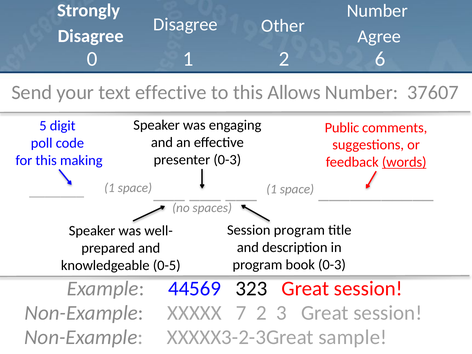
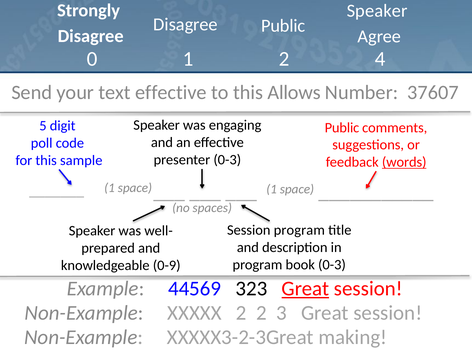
Number at (377, 11): Number -> Speaker
Disagree Other: Other -> Public
6: 6 -> 4
making: making -> sample
0-5: 0-5 -> 0-9
Great at (305, 289) underline: none -> present
XXXXX 7: 7 -> 2
sample: sample -> making
